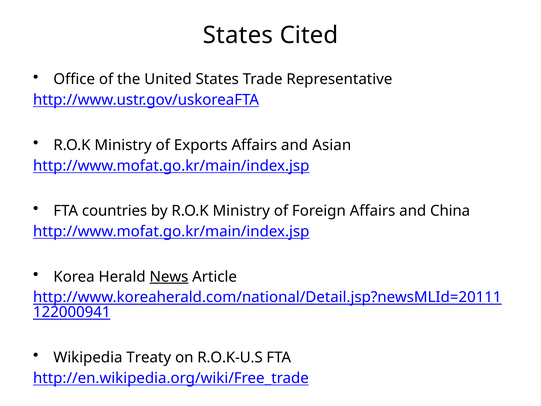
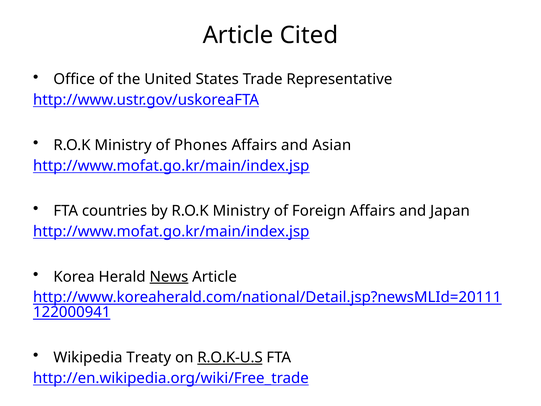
States at (238, 35): States -> Article
Exports: Exports -> Phones
China: China -> Japan
R.O.K-U.S underline: none -> present
